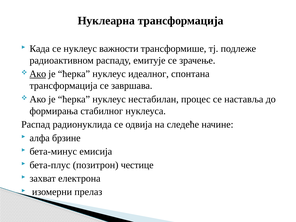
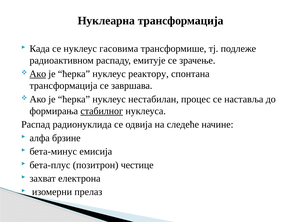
важности: важности -> гасовима
идеалног: идеалног -> реактору
стабилног underline: none -> present
